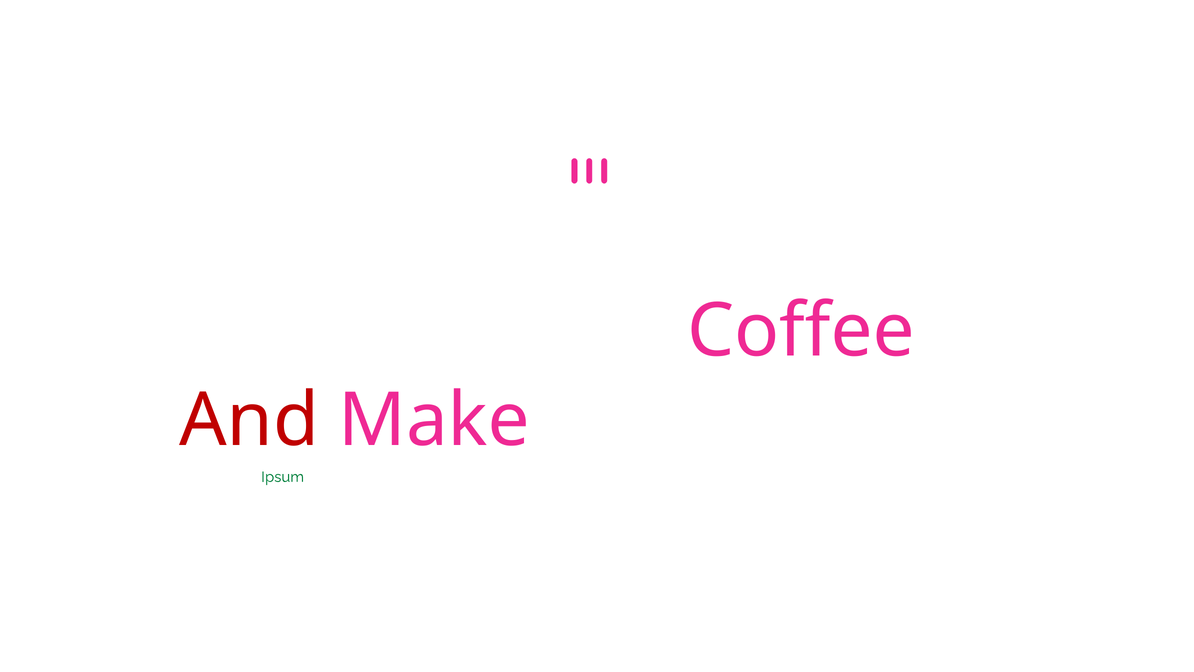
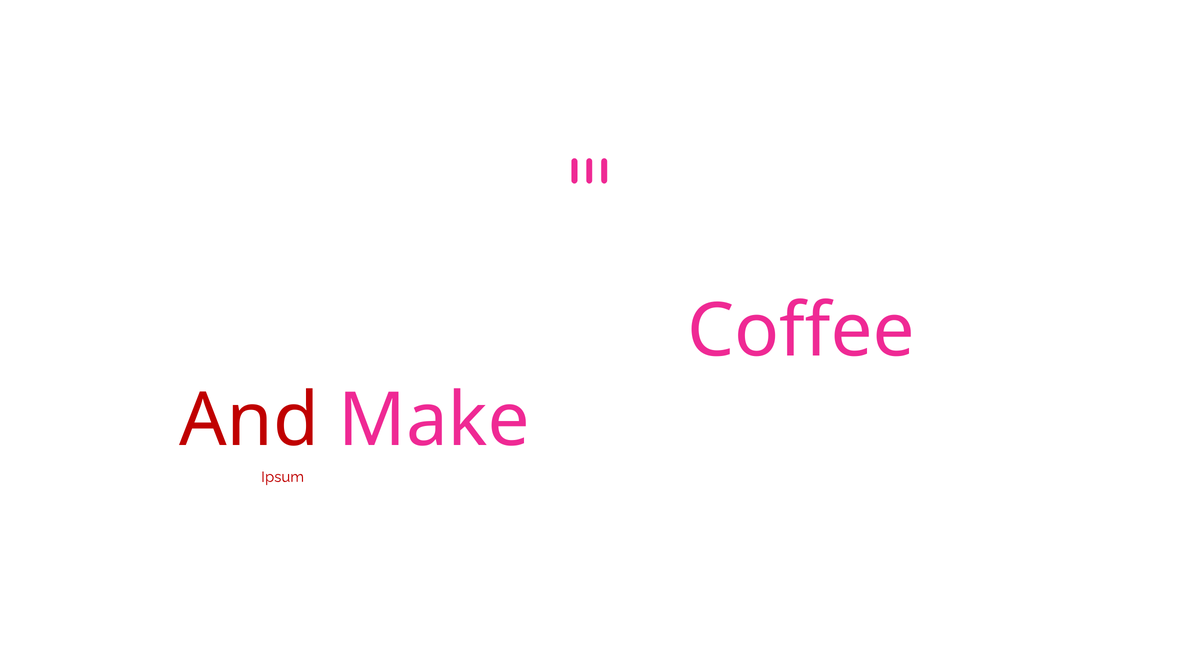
Ipsum at (283, 477) colour: green -> red
